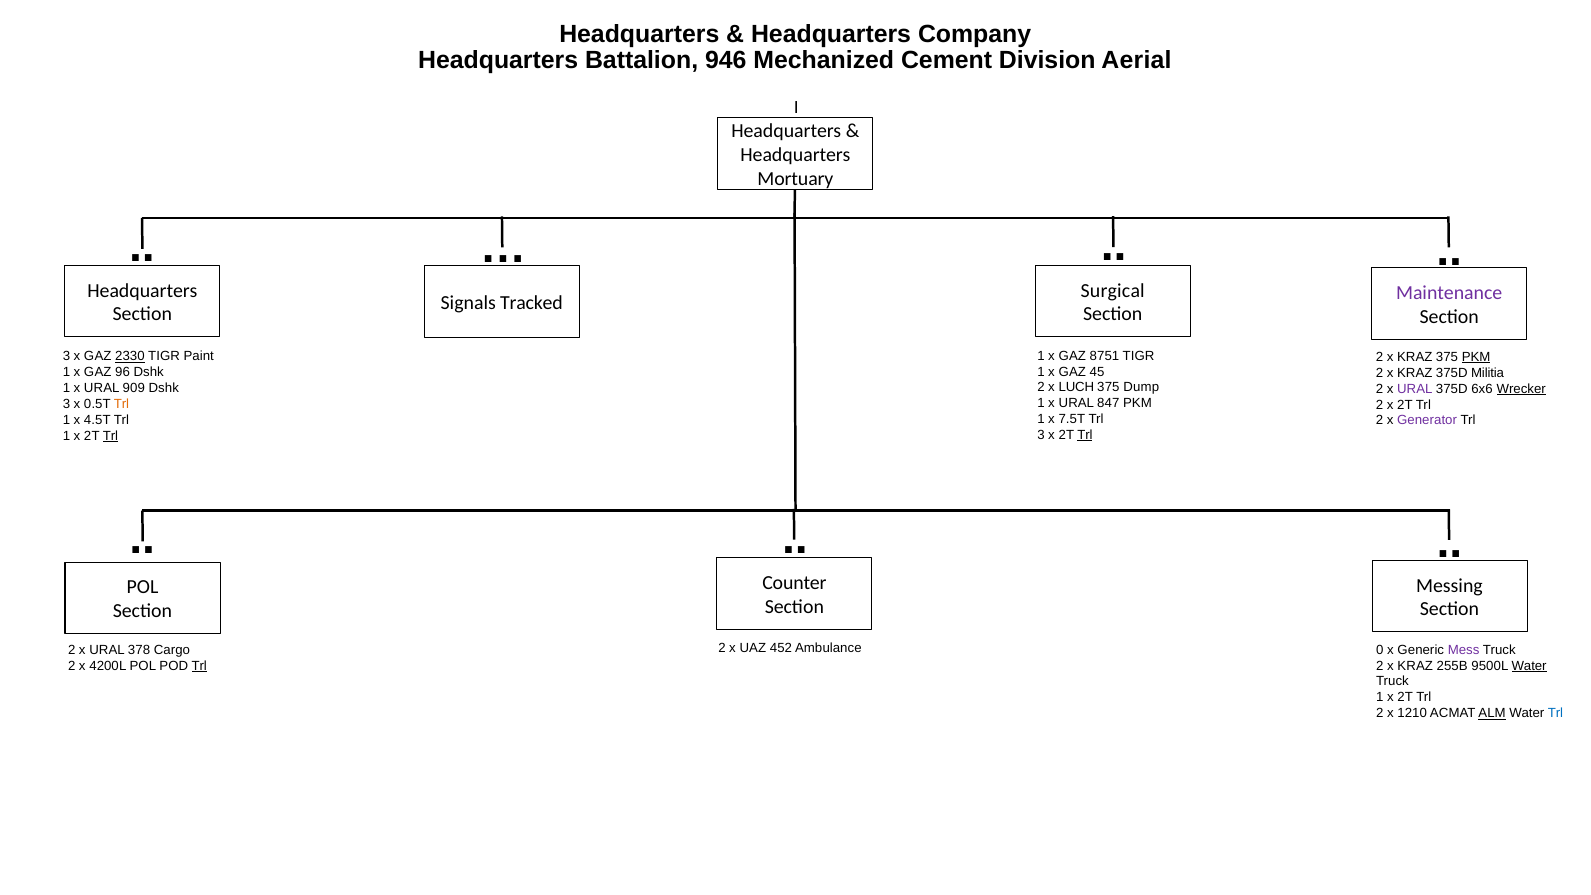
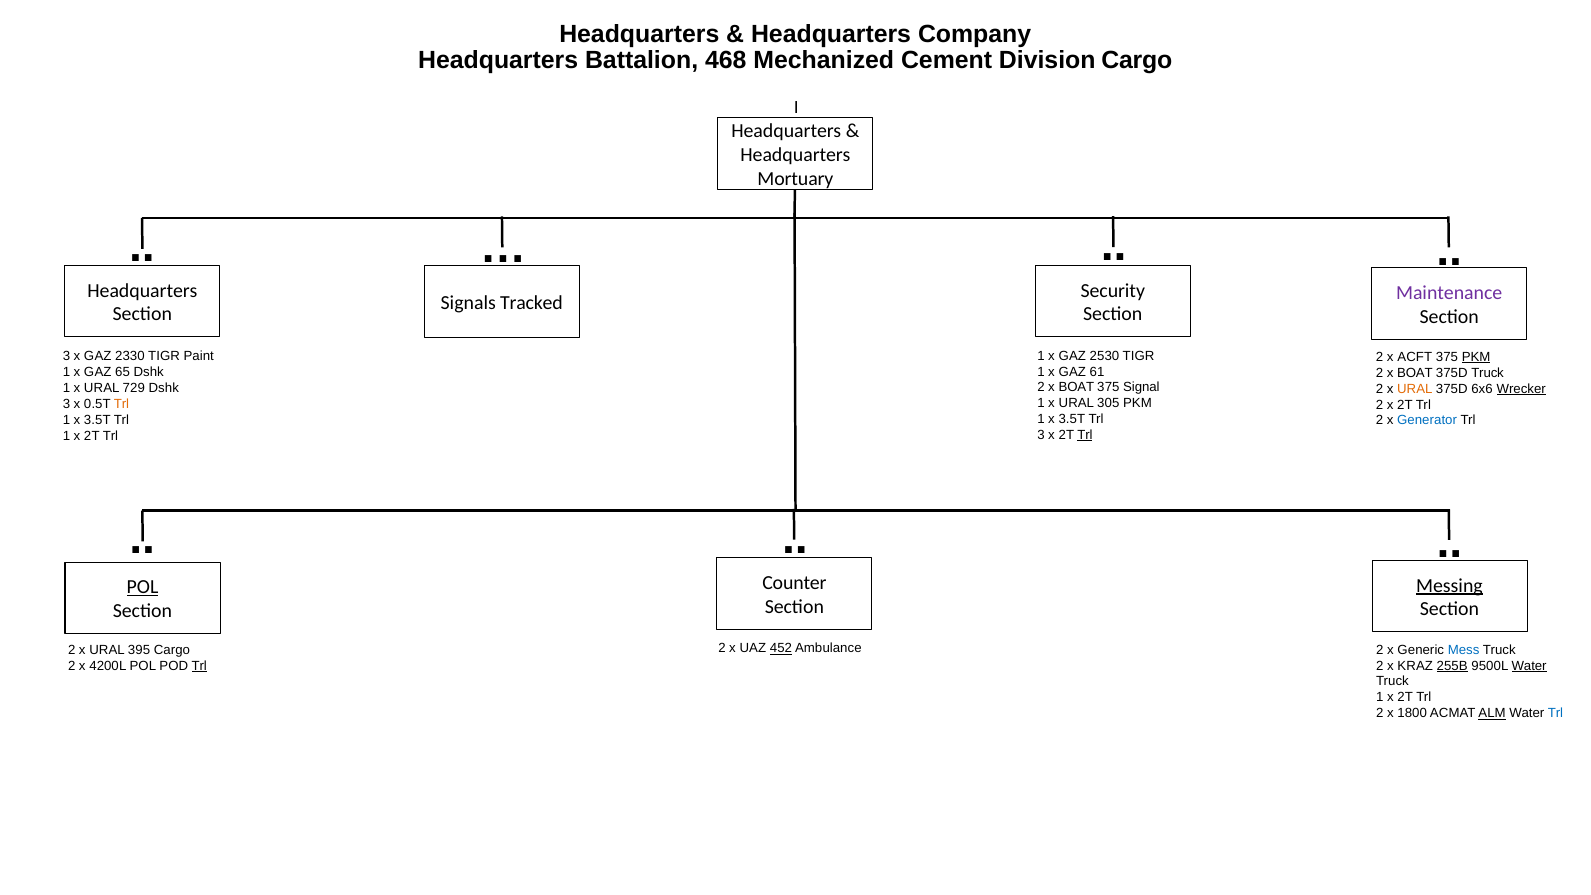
946: 946 -> 468
Division Aerial: Aerial -> Cargo
Surgical: Surgical -> Security
8751: 8751 -> 2530
2330 underline: present -> none
KRAZ at (1415, 357): KRAZ -> ACFT
45: 45 -> 61
96: 96 -> 65
KRAZ at (1415, 373): KRAZ -> BOAT
375D Militia: Militia -> Truck
LUCH at (1076, 388): LUCH -> BOAT
Dump: Dump -> Signal
909: 909 -> 729
URAL at (1415, 389) colour: purple -> orange
847: 847 -> 305
7.5T at (1072, 419): 7.5T -> 3.5T
4.5T at (97, 420): 4.5T -> 3.5T
Generator colour: purple -> blue
Trl at (110, 436) underline: present -> none
Messing underline: none -> present
POL at (143, 587) underline: none -> present
452 underline: none -> present
Ambulance 0: 0 -> 2
Mess colour: purple -> blue
378: 378 -> 395
255B underline: none -> present
1210: 1210 -> 1800
